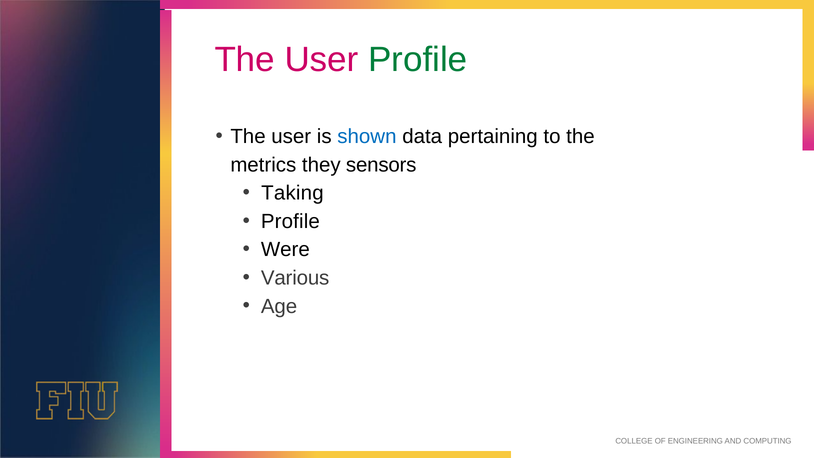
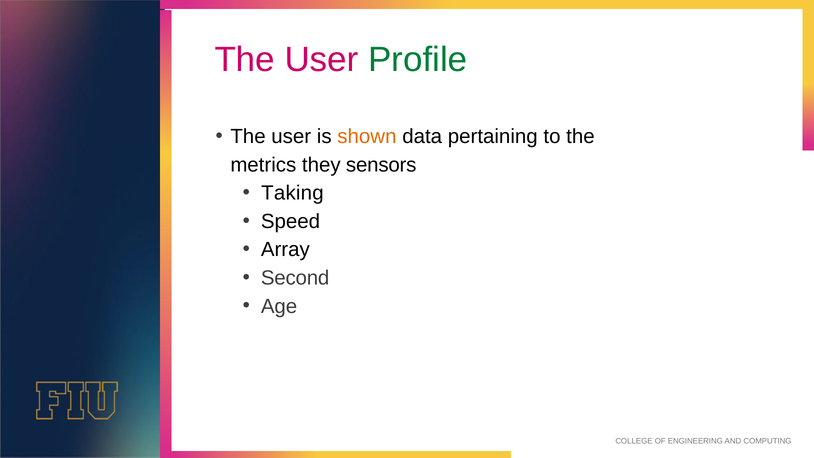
shown colour: blue -> orange
Profile at (290, 221): Profile -> Speed
Were: Were -> Array
Various: Various -> Second
